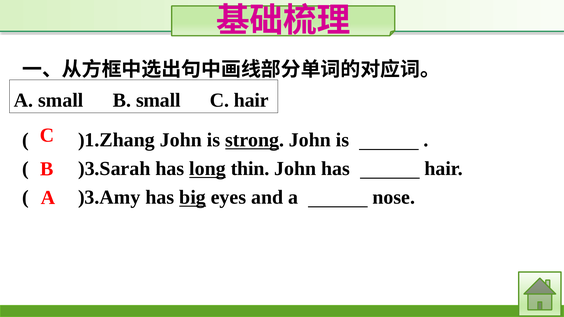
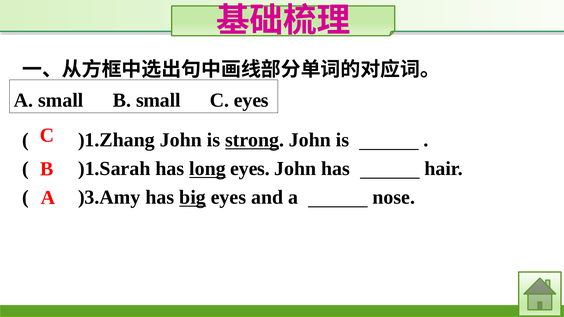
C hair: hair -> eyes
)3.Sarah: )3.Sarah -> )1.Sarah
long thin: thin -> eyes
